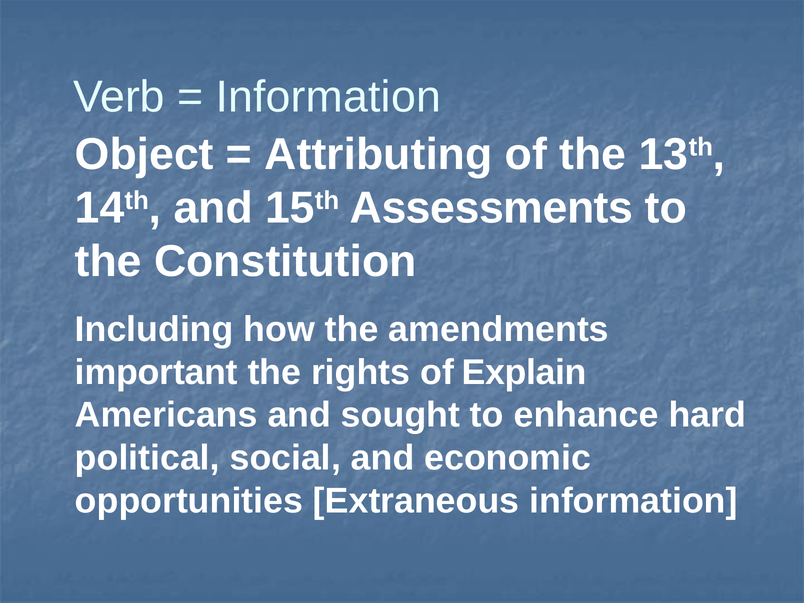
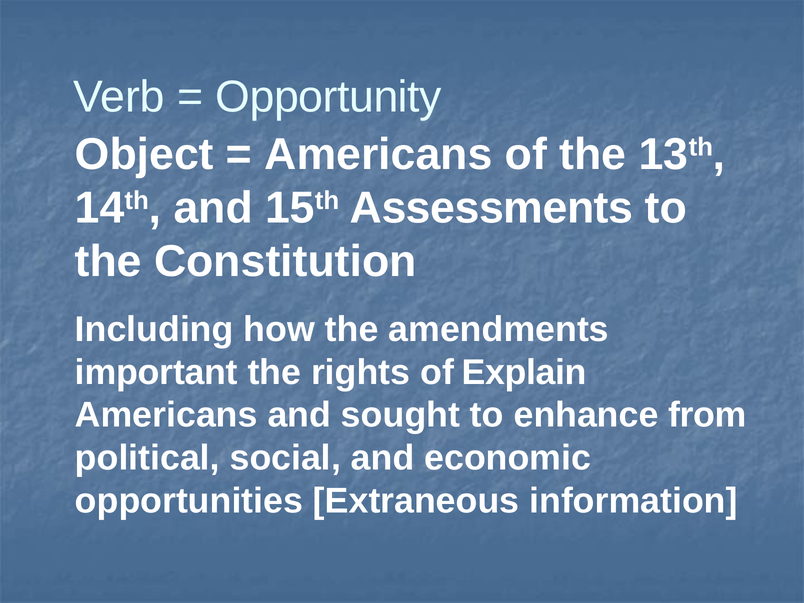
Information at (328, 97): Information -> Opportunity
Attributing at (378, 154): Attributing -> Americans
hard: hard -> from
